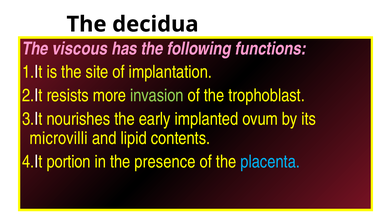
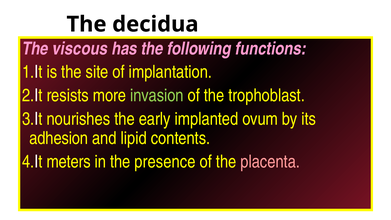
microvilli: microvilli -> adhesion
portion: portion -> meters
placenta colour: light blue -> pink
